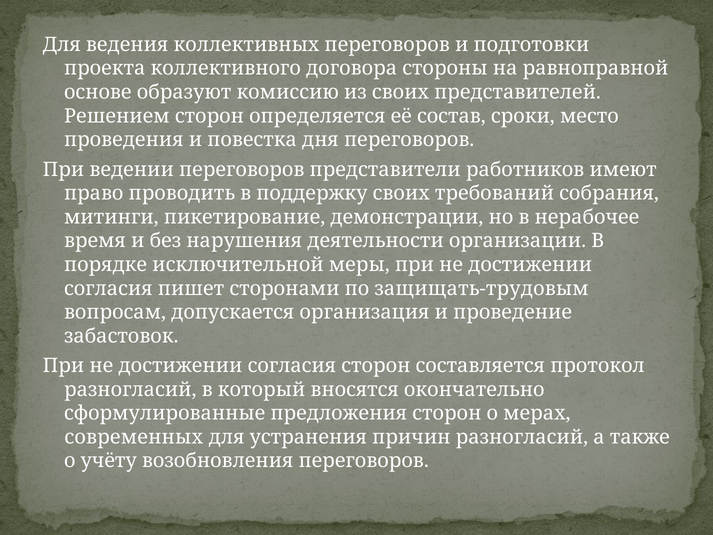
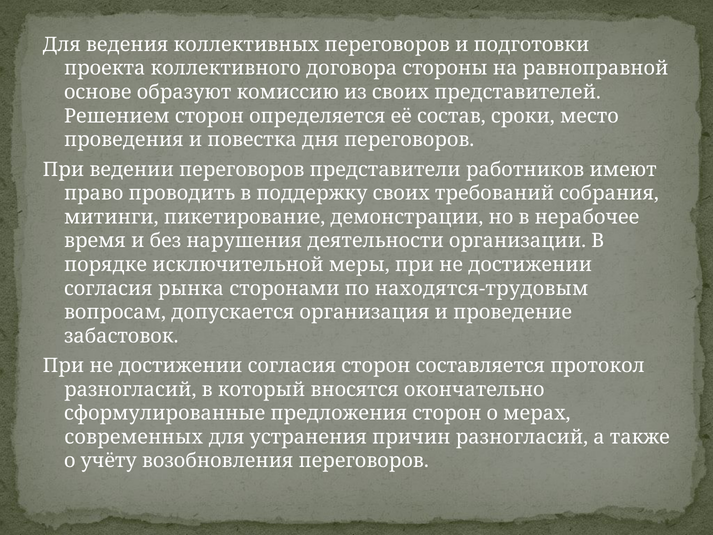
пишет: пишет -> рынка
защищать-трудовым: защищать-трудовым -> находятся-трудовым
